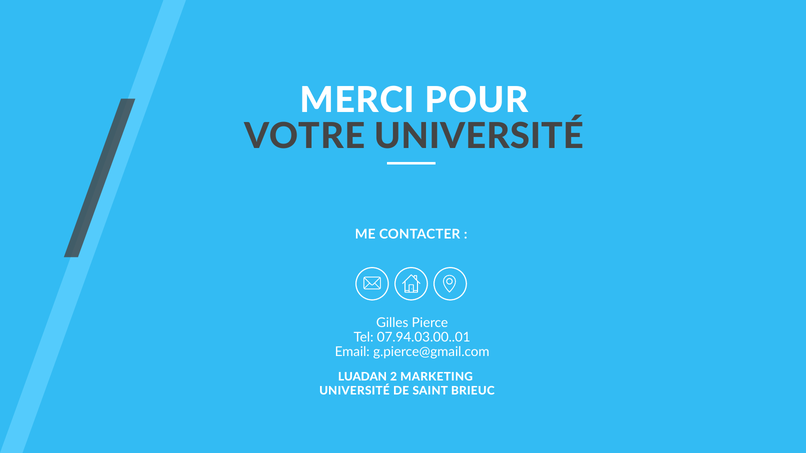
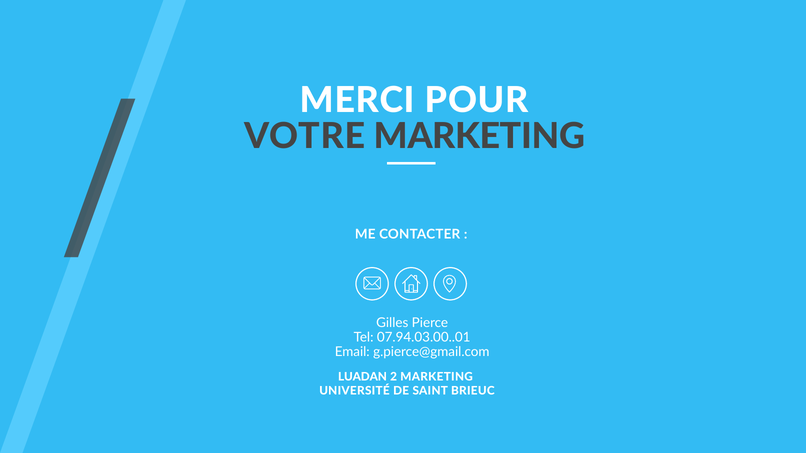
VOTRE UNIVERSITÉ: UNIVERSITÉ -> MARKETING
